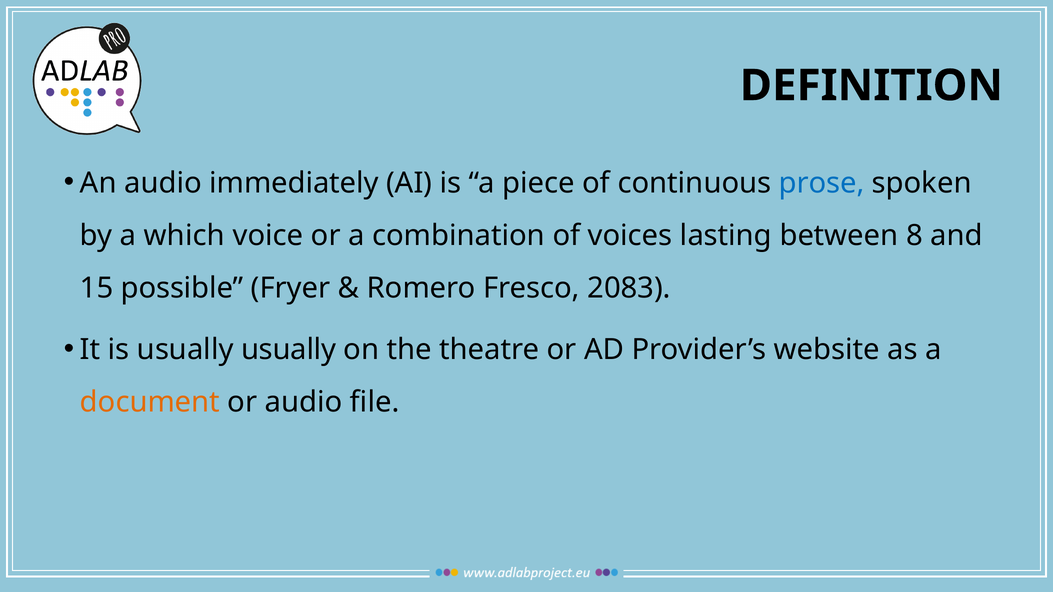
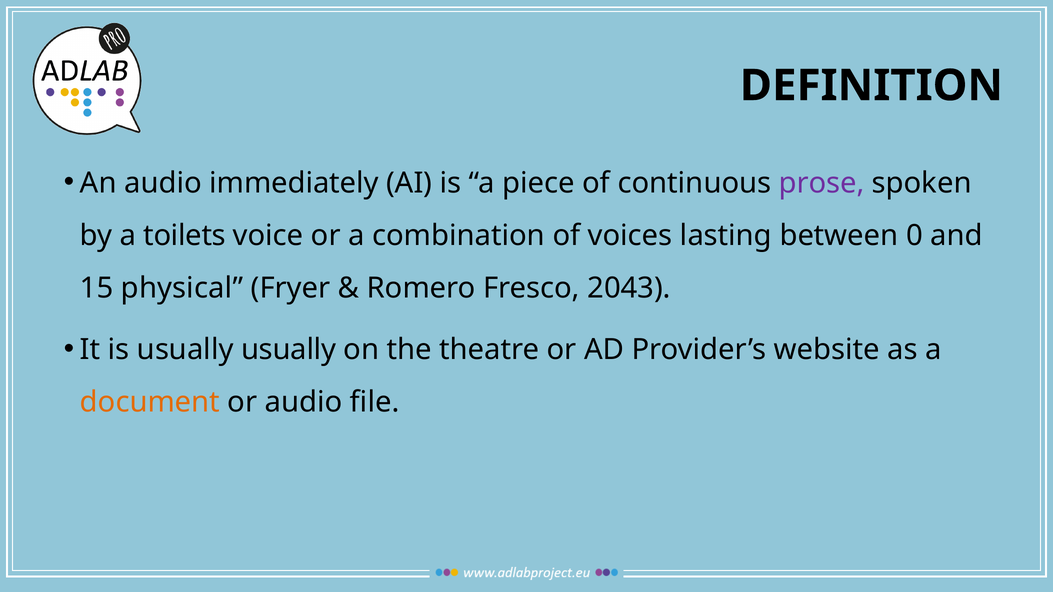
prose colour: blue -> purple
which: which -> toilets
8: 8 -> 0
possible: possible -> physical
2083: 2083 -> 2043
